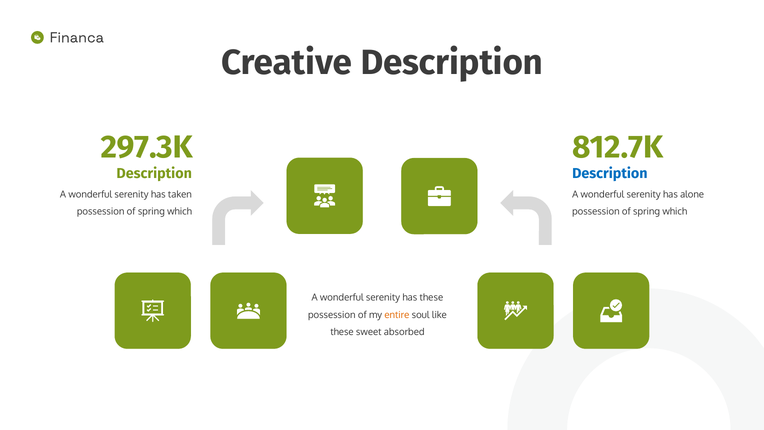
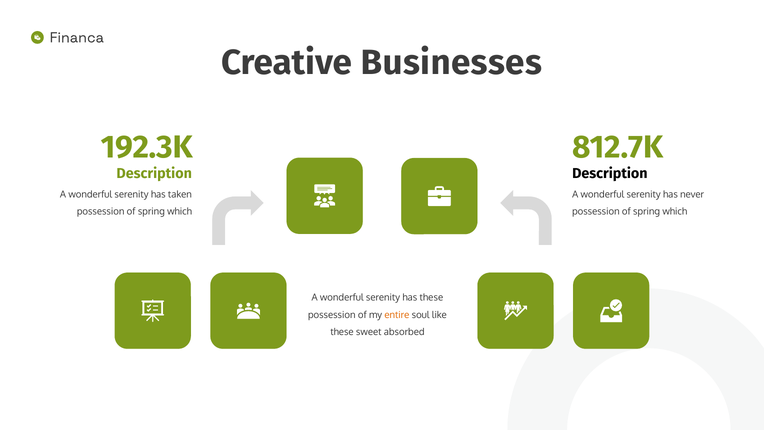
Creative Description: Description -> Businesses
297.3K: 297.3K -> 192.3K
Description at (610, 173) colour: blue -> black
alone: alone -> never
